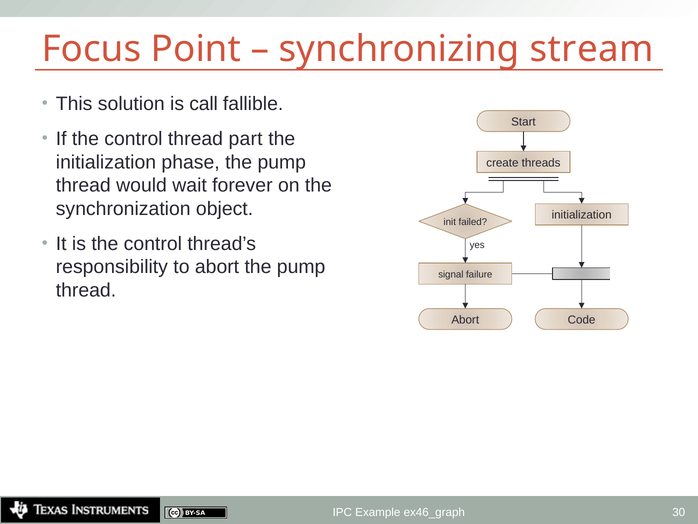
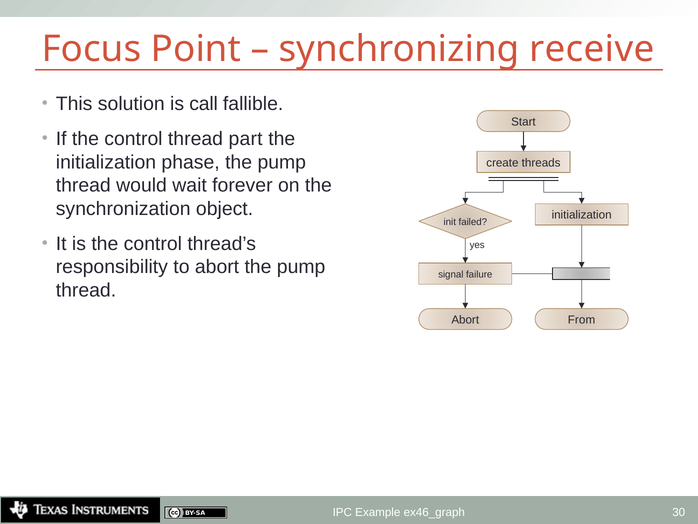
stream: stream -> receive
Code: Code -> From
